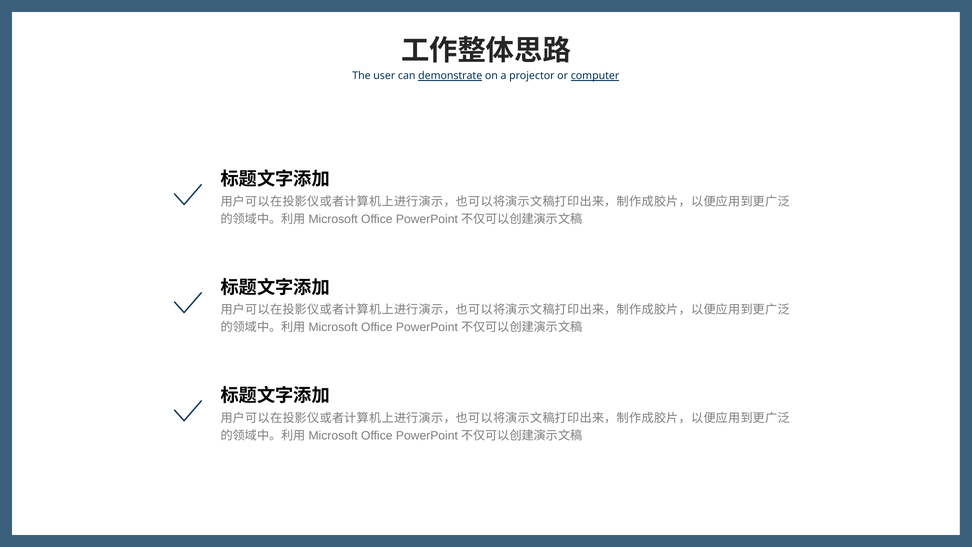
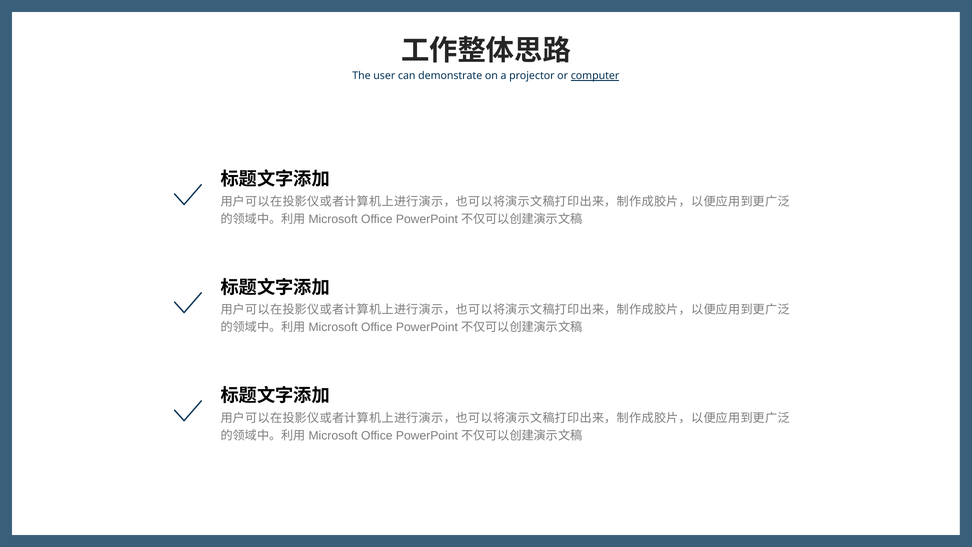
demonstrate underline: present -> none
